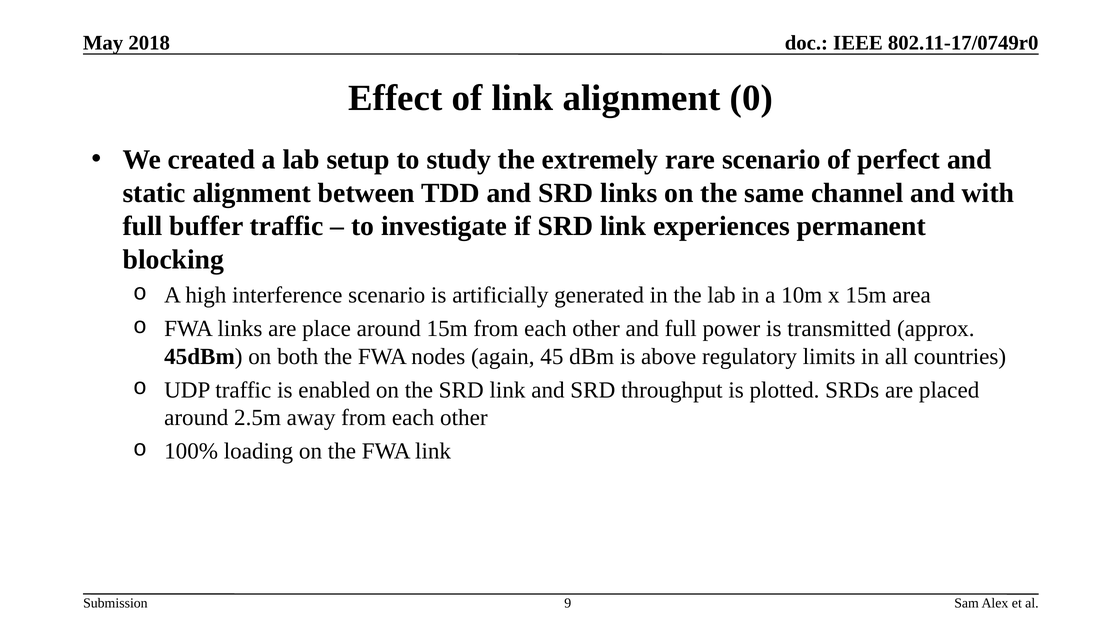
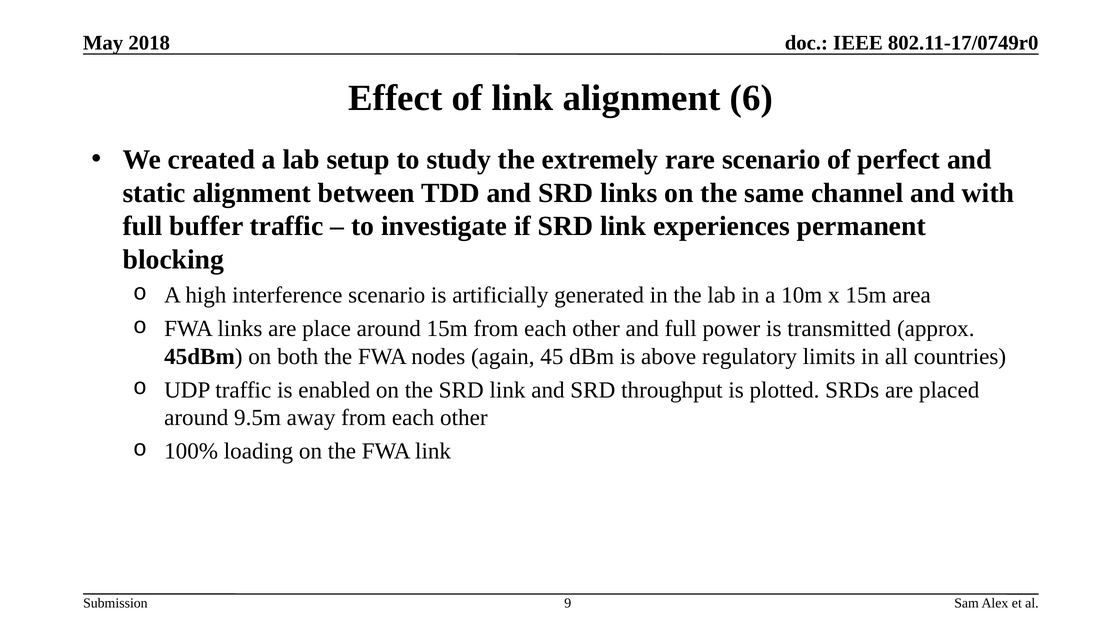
0: 0 -> 6
2.5m: 2.5m -> 9.5m
